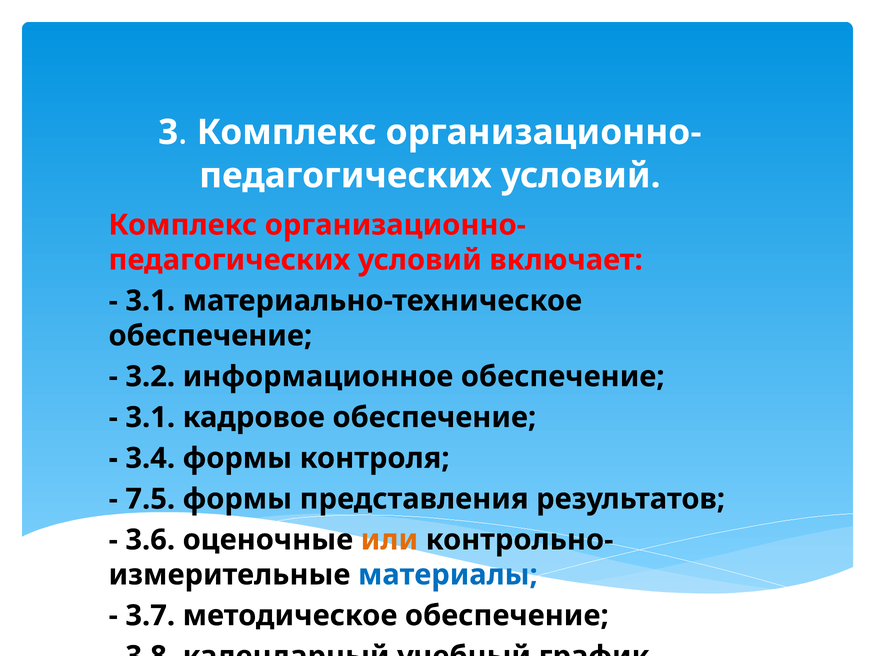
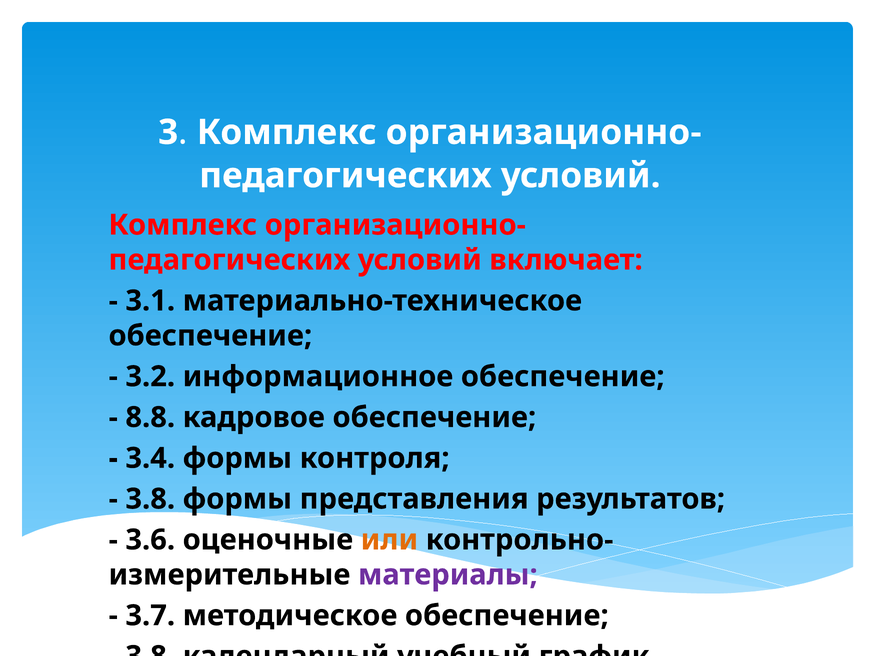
3.1 at (150, 417): 3.1 -> 8.8
7.5 at (150, 499): 7.5 -> 3.8
материалы colour: blue -> purple
